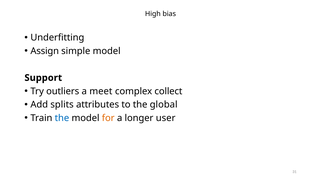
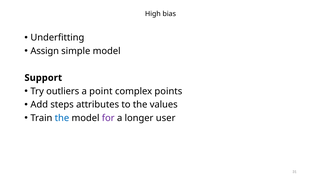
meet: meet -> point
collect: collect -> points
splits: splits -> steps
global: global -> values
for colour: orange -> purple
